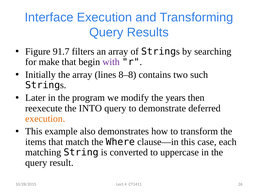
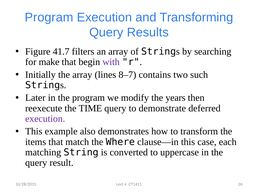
Interface at (49, 17): Interface -> Program
91.7: 91.7 -> 41.7
8–8: 8–8 -> 8–7
INTO: INTO -> TIME
execution at (45, 119) colour: orange -> purple
